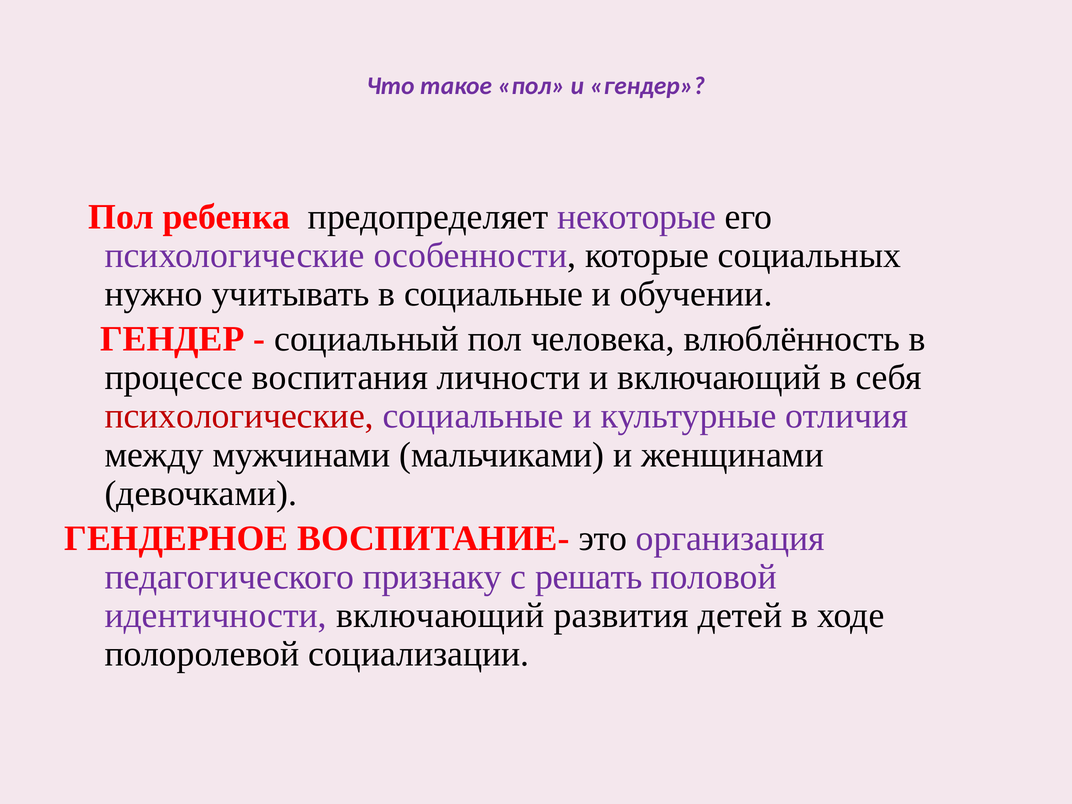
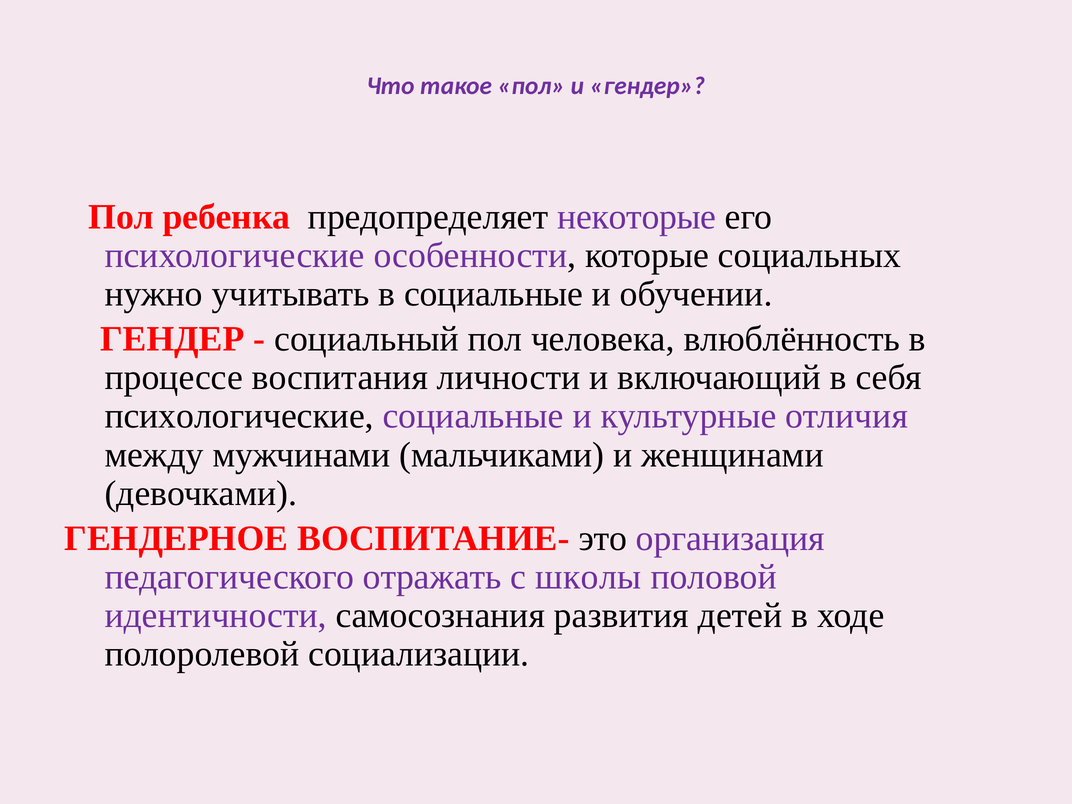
психологические at (239, 416) colour: red -> black
признаку: признаку -> отражать
решать: решать -> школы
идентичности включающий: включающий -> самосознания
